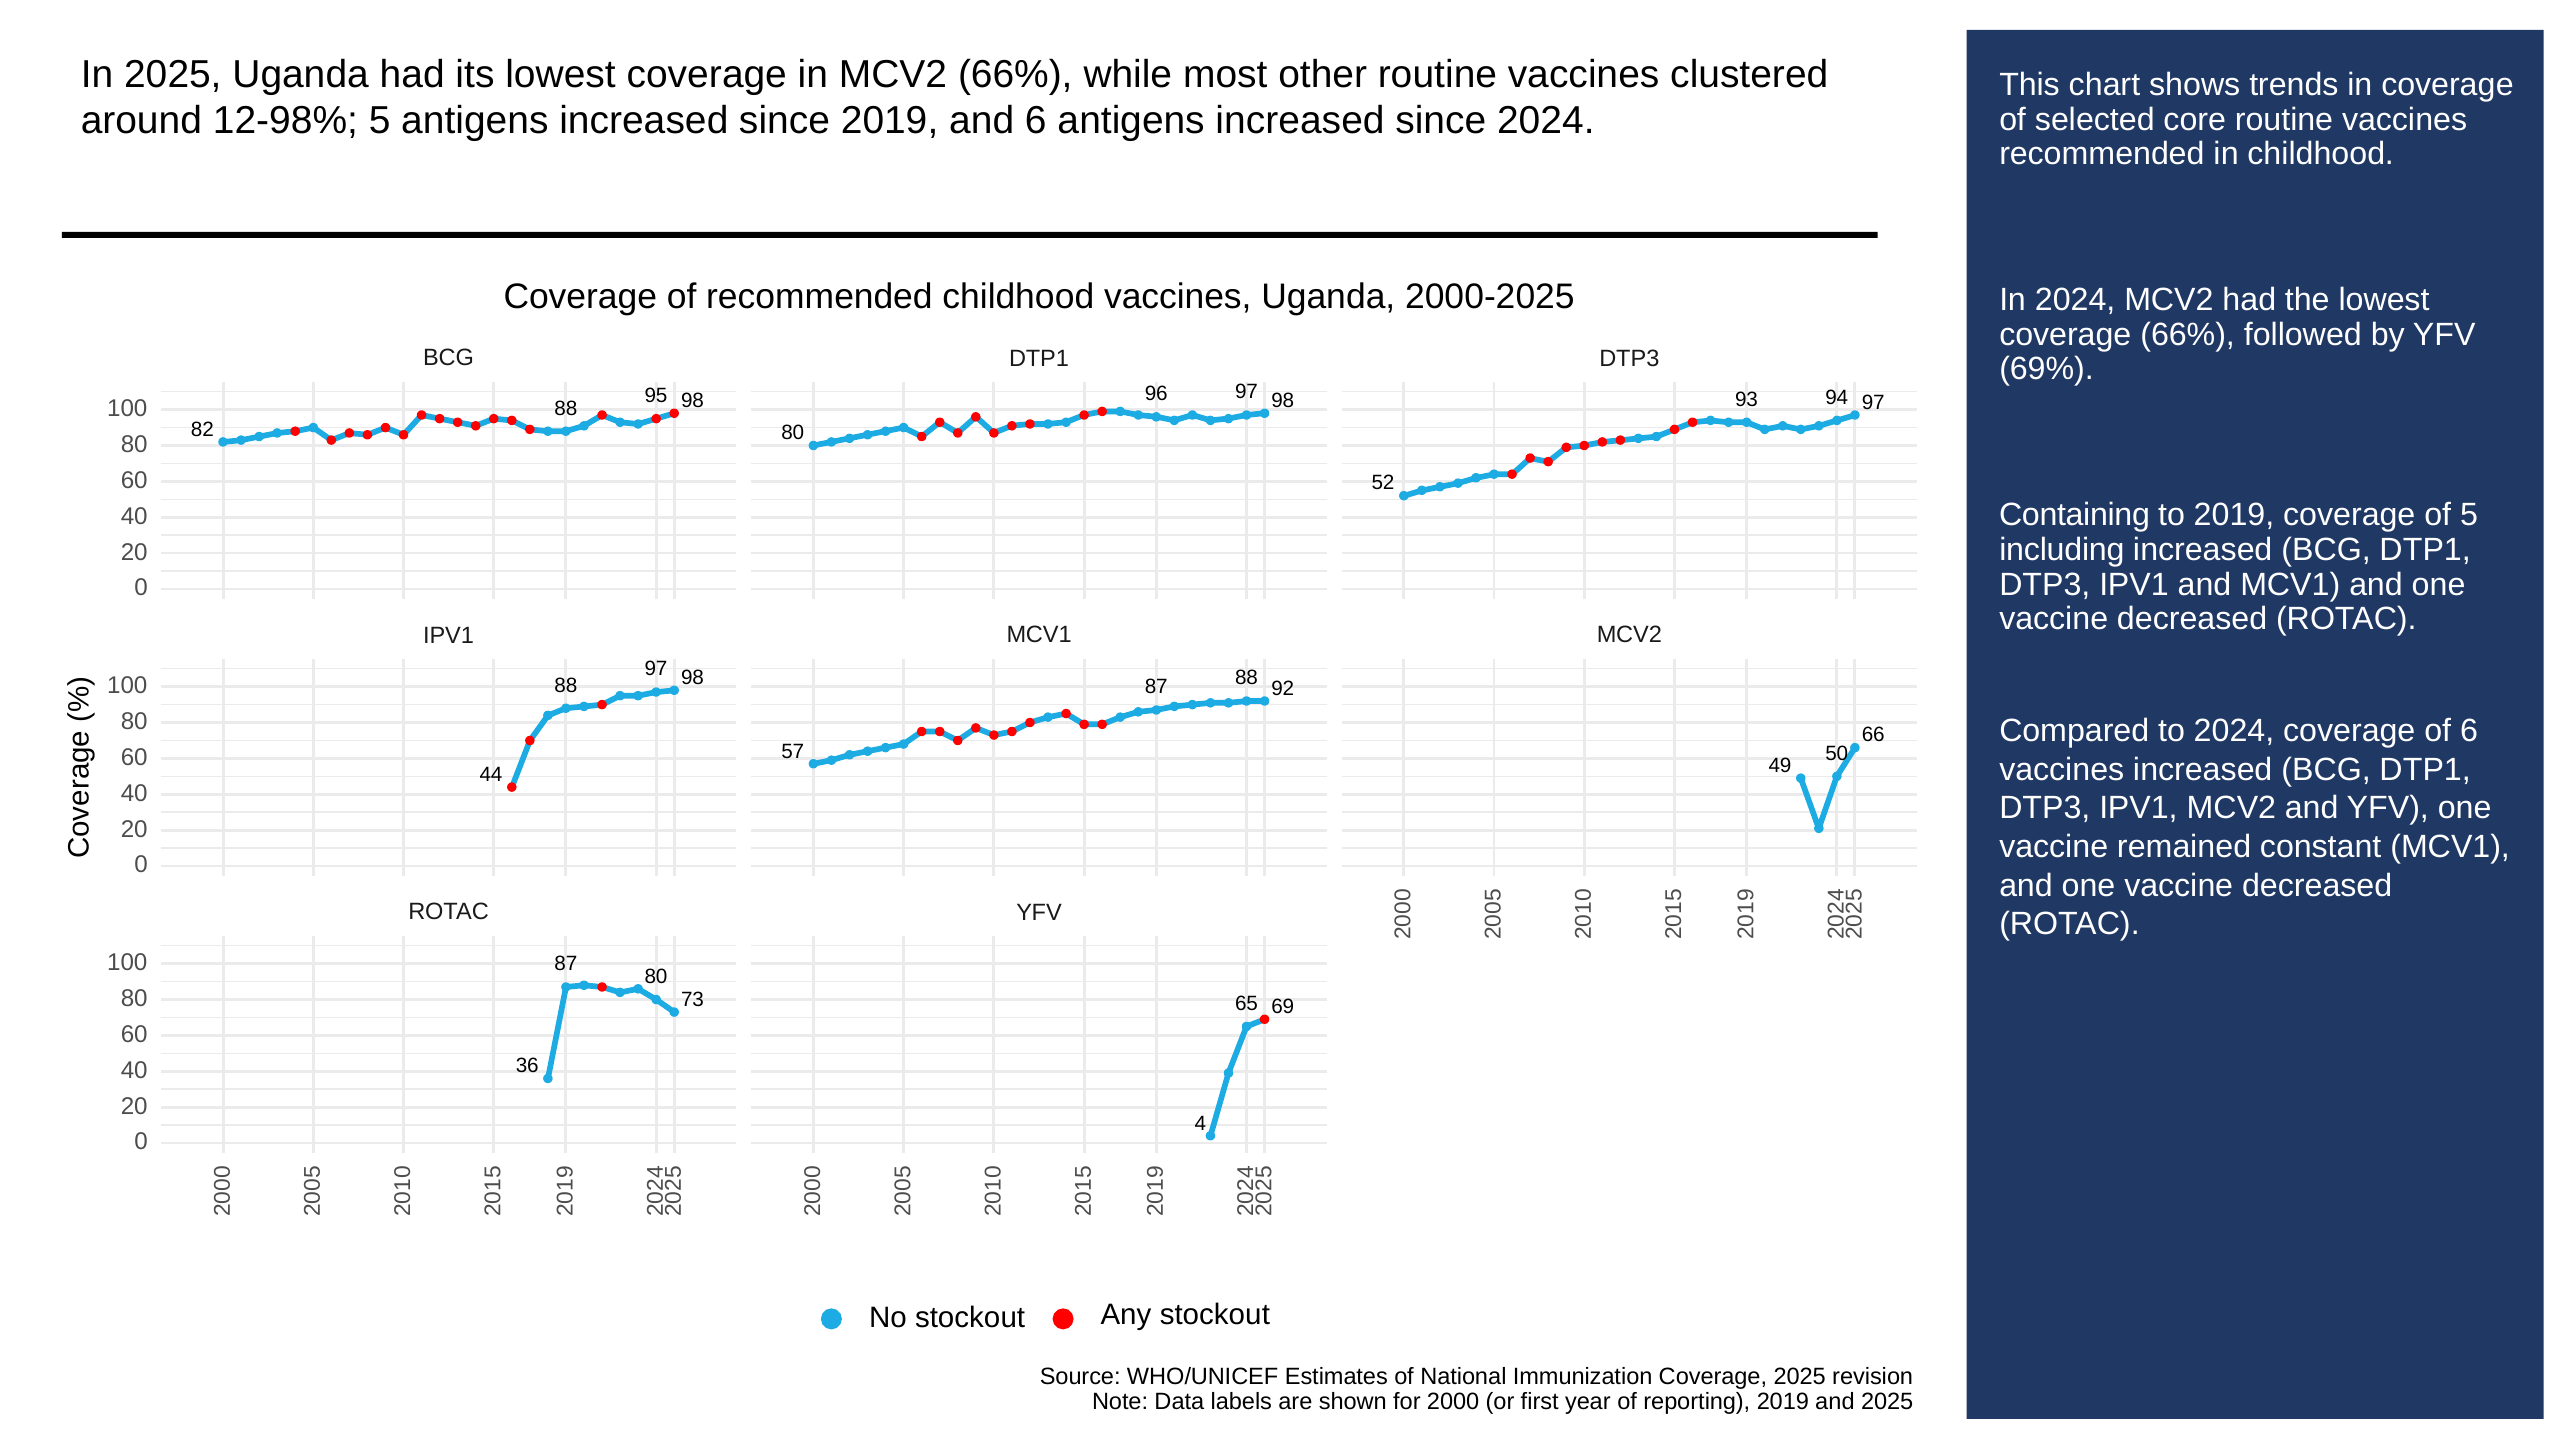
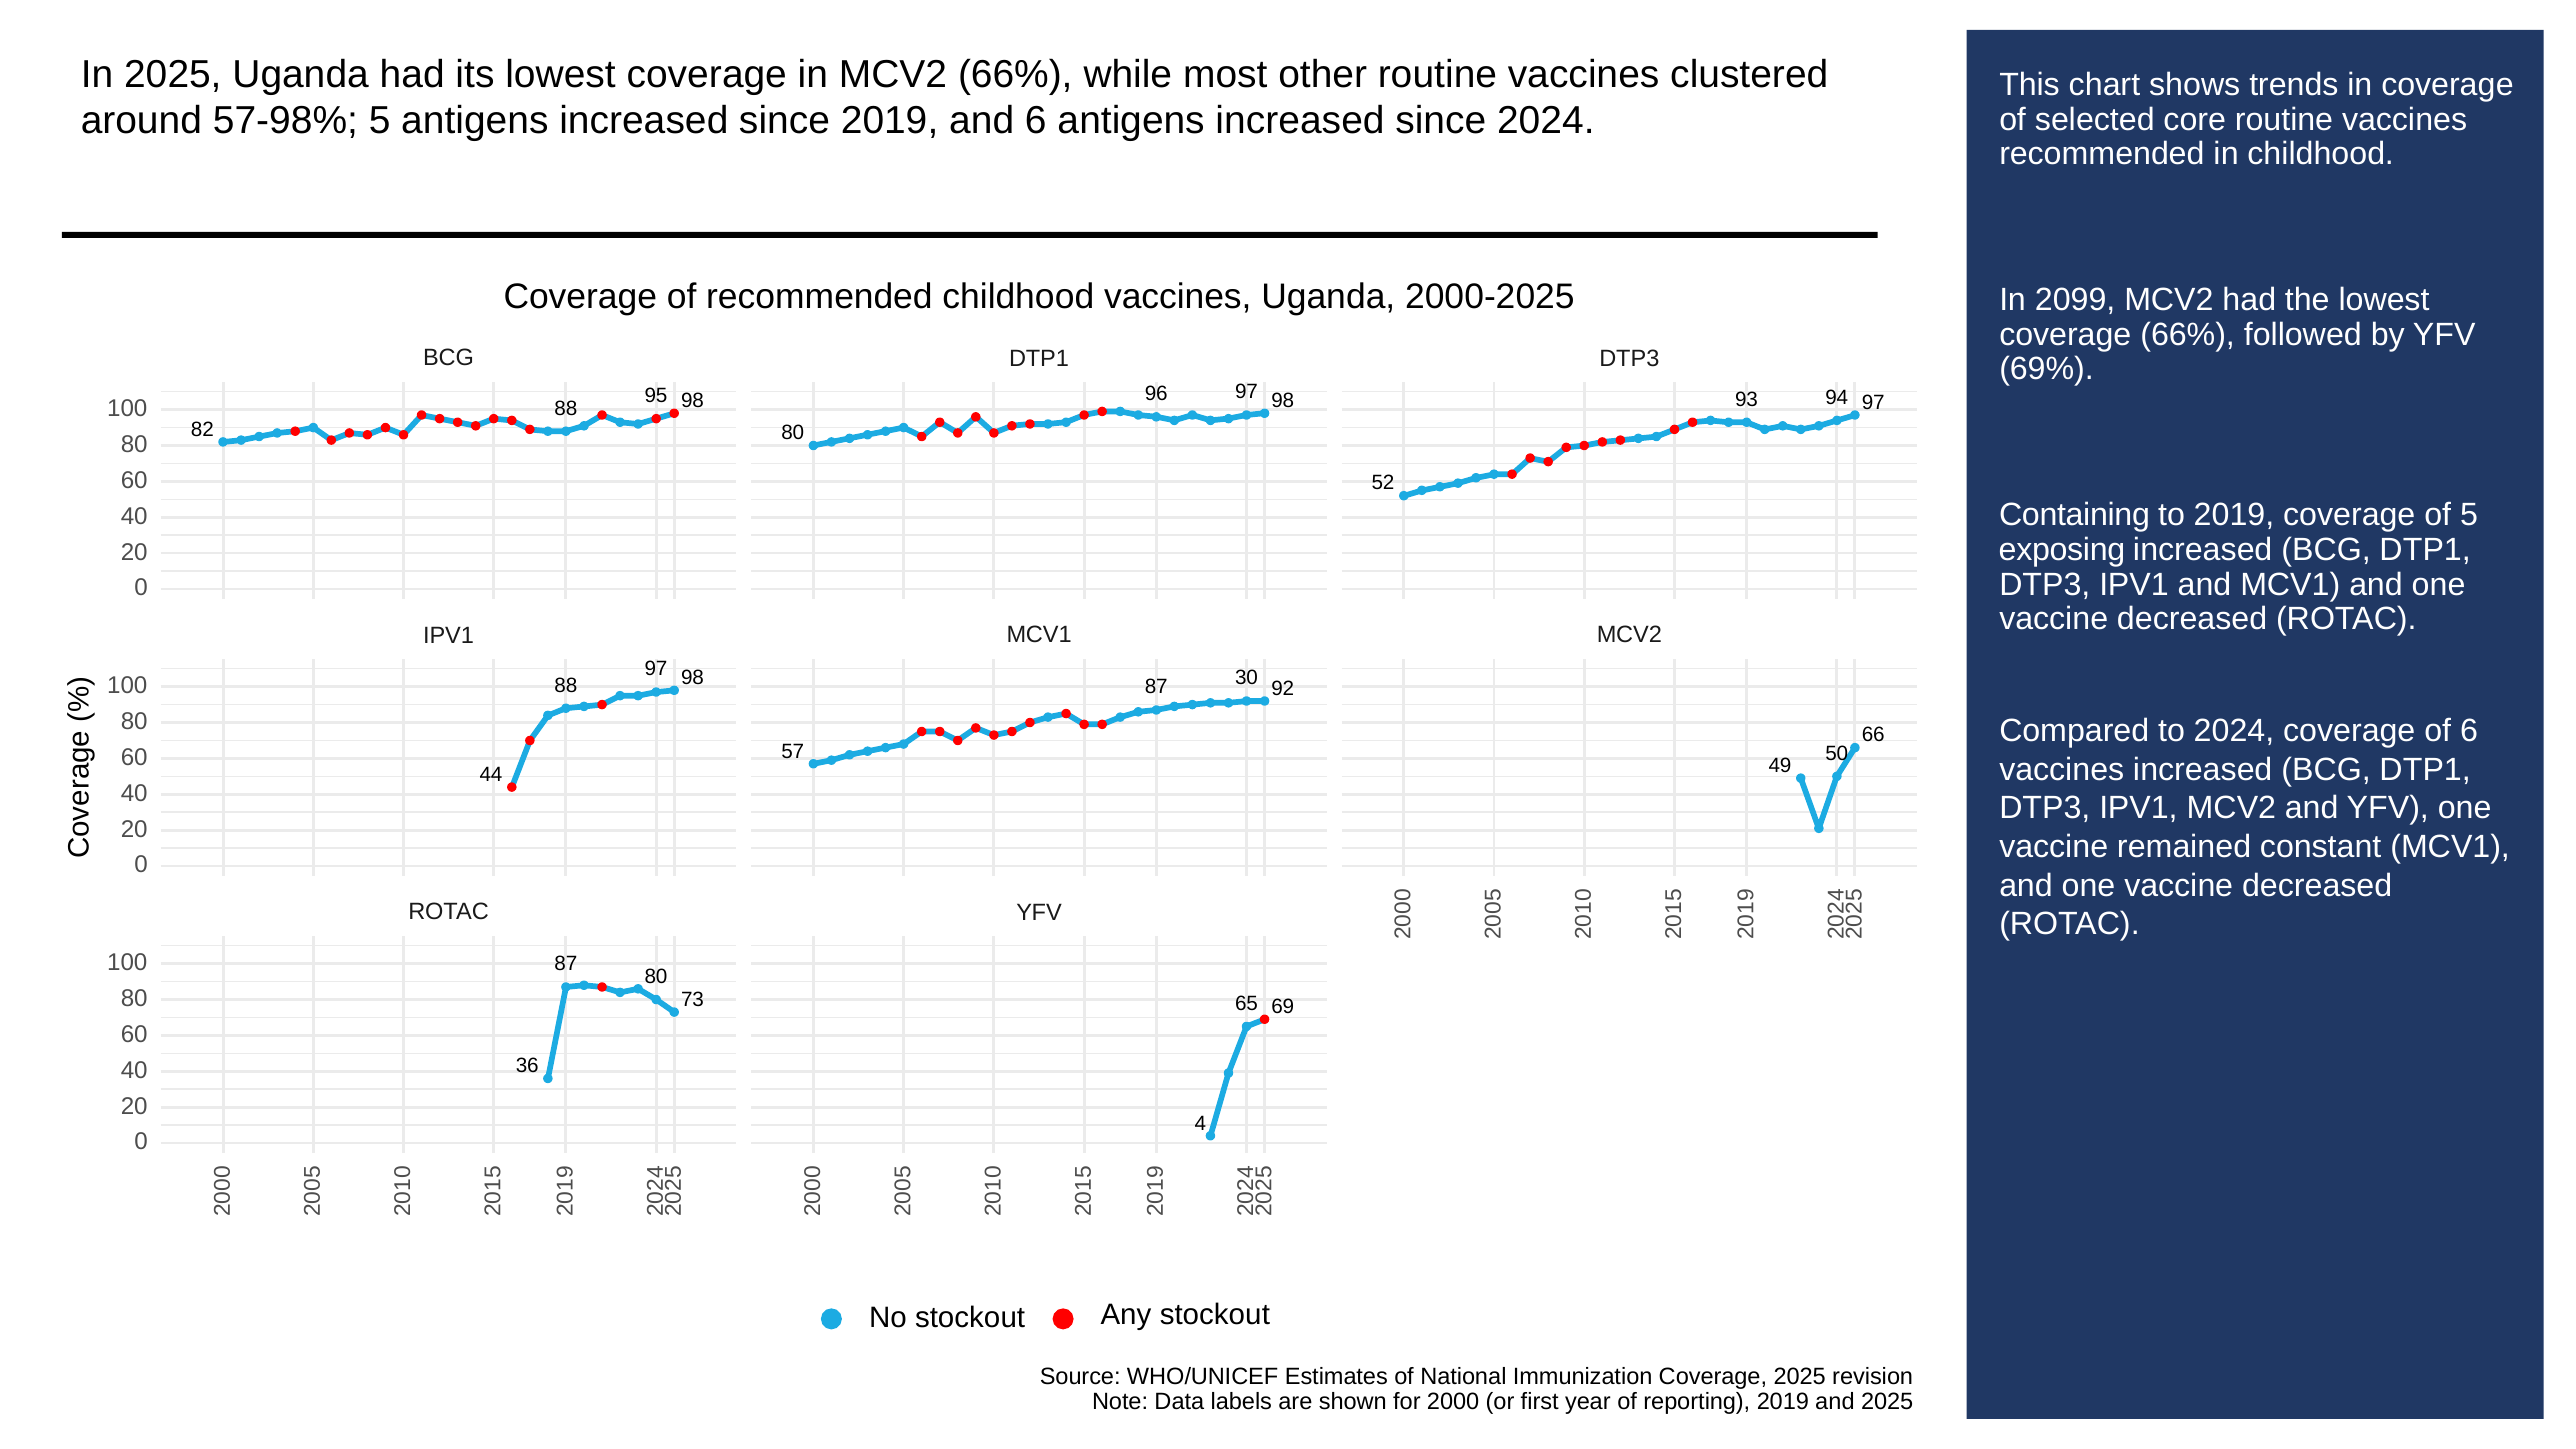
12-98%: 12-98% -> 57-98%
In 2024: 2024 -> 2099
including: including -> exposing
87 88: 88 -> 30
